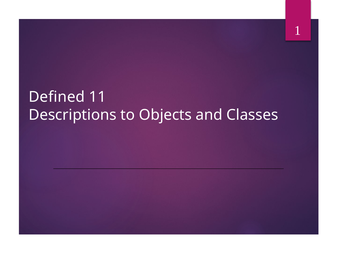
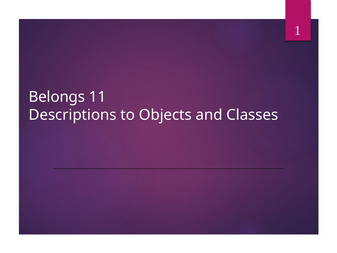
Defined: Defined -> Belongs
